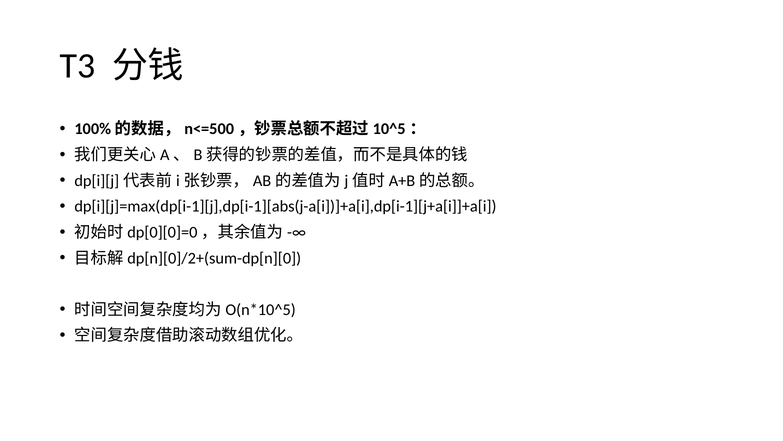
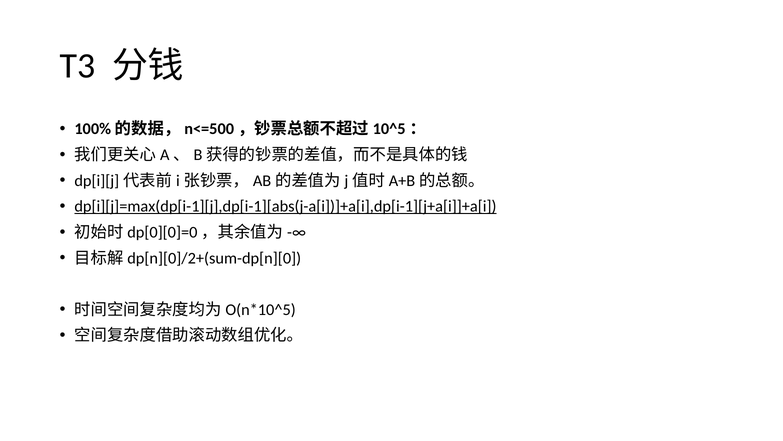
dp[i][j]=max(dp[i-1][j],dp[i-1][abs(j-a[i])]+a[i],dp[i-1][j+a[i]]+a[i underline: none -> present
